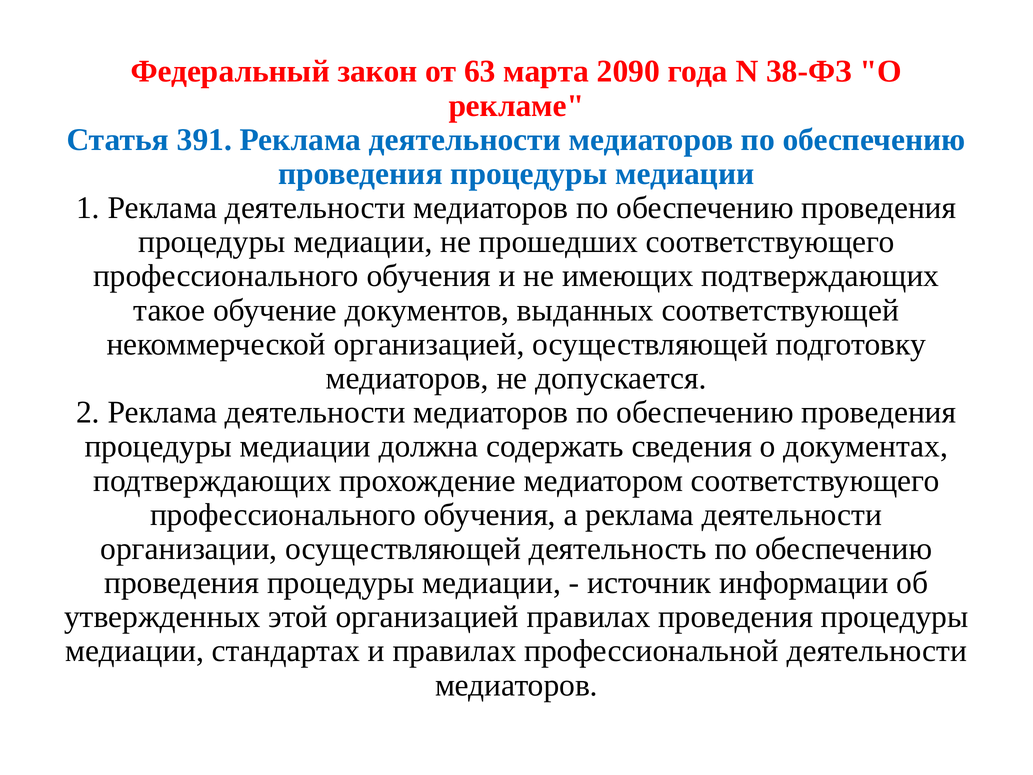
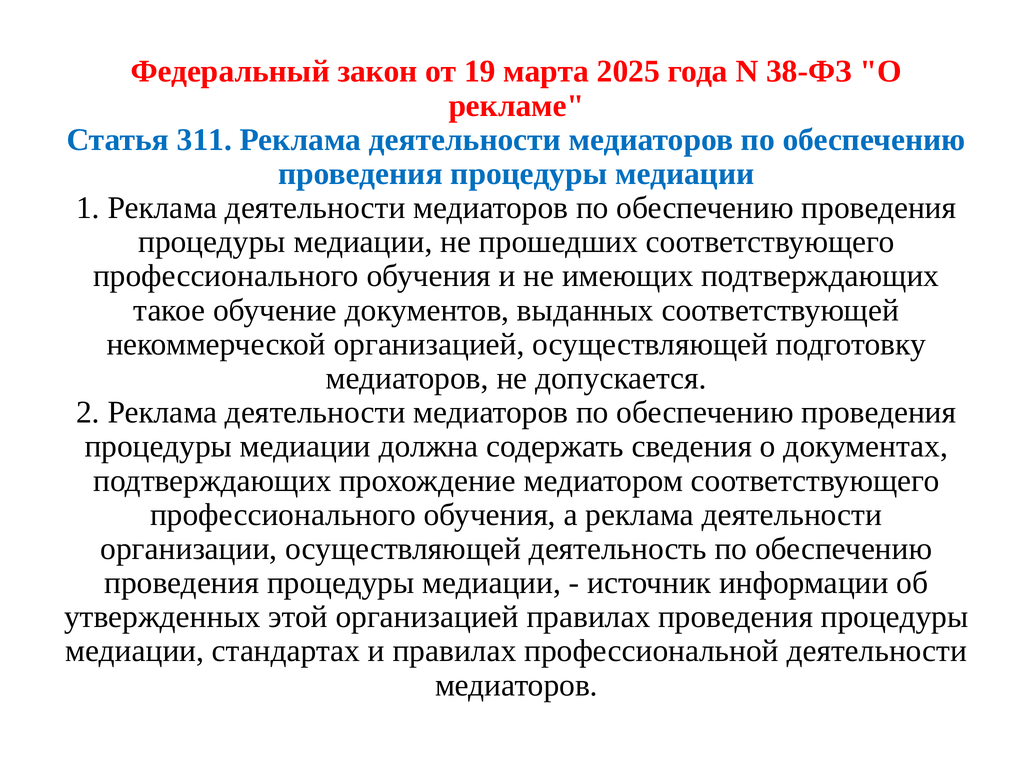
63: 63 -> 19
2090: 2090 -> 2025
391: 391 -> 311
